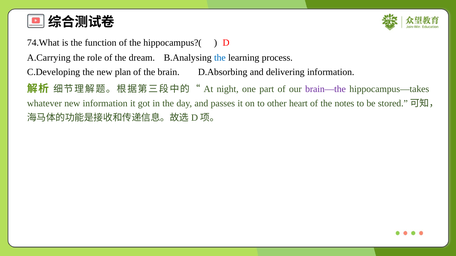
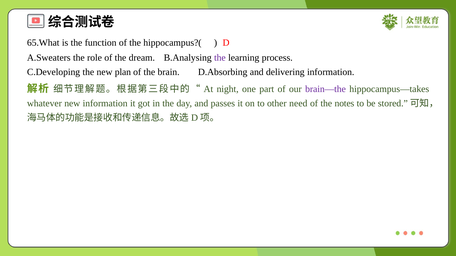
74.What: 74.What -> 65.What
A.Carrying: A.Carrying -> A.Sweaters
the at (220, 58) colour: blue -> purple
heart: heart -> need
